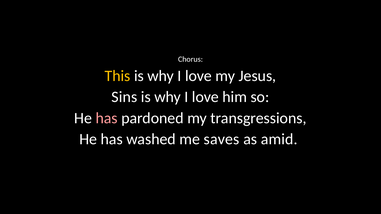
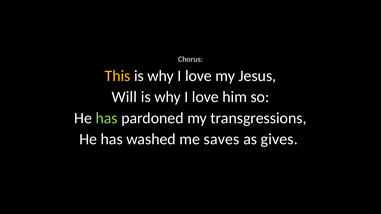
Sins: Sins -> Will
has at (107, 118) colour: pink -> light green
amid: amid -> gives
